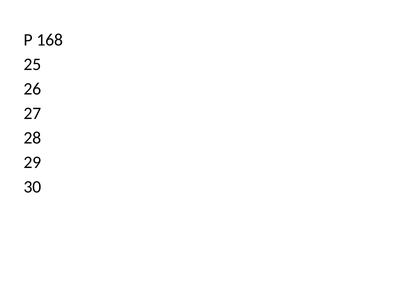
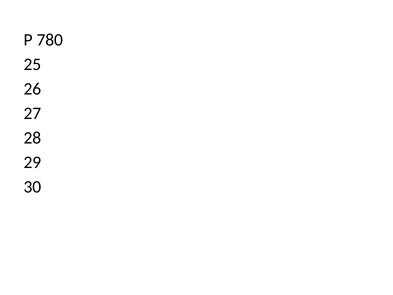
168: 168 -> 780
